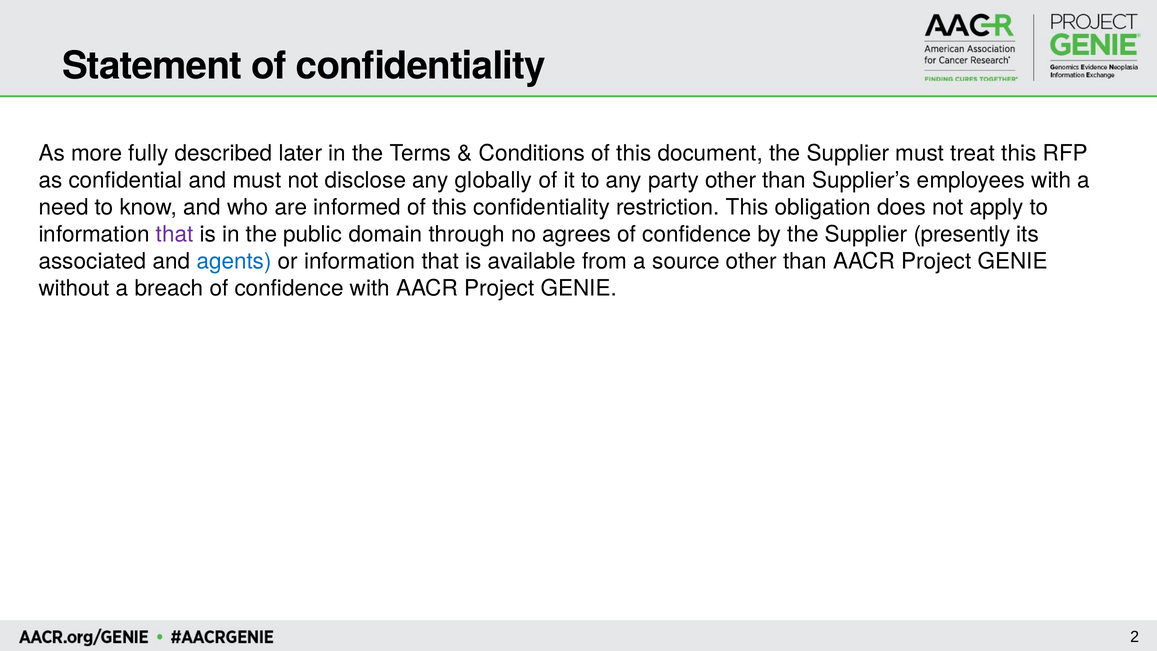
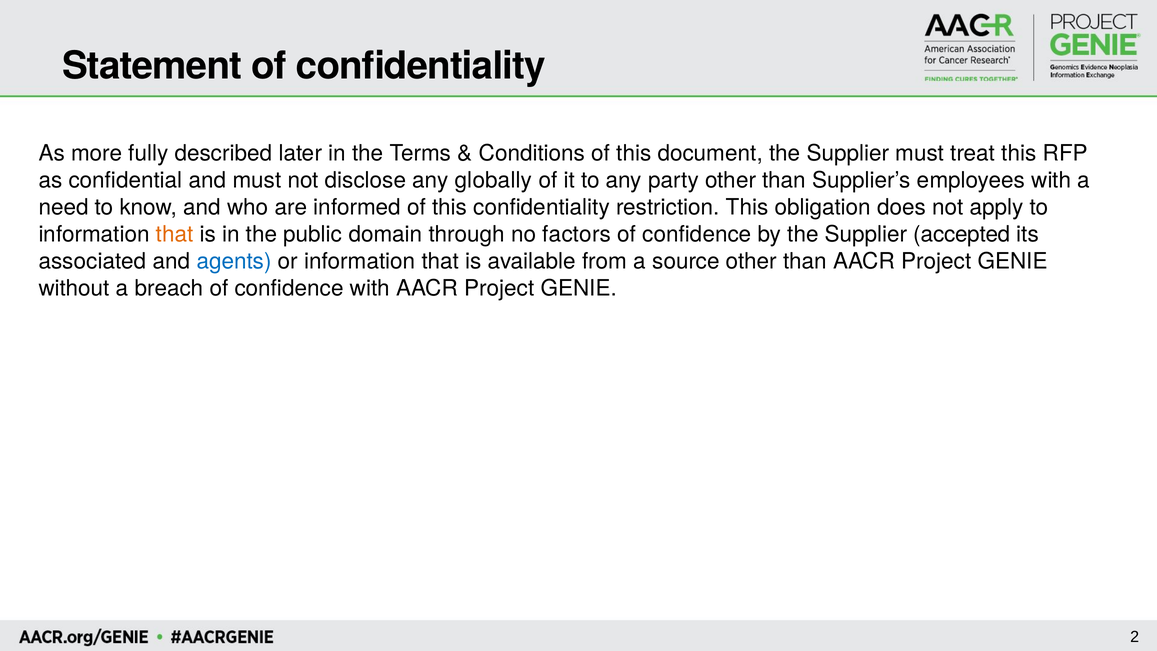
that at (175, 234) colour: purple -> orange
agrees: agrees -> factors
presently: presently -> accepted
